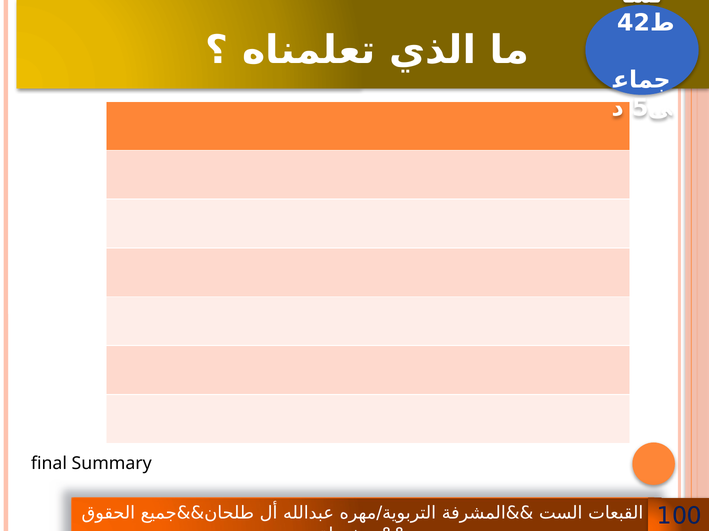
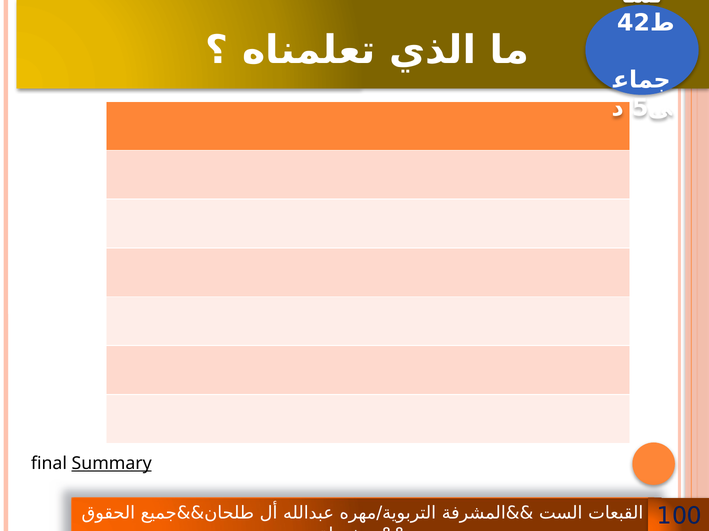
Summary underline: none -> present
